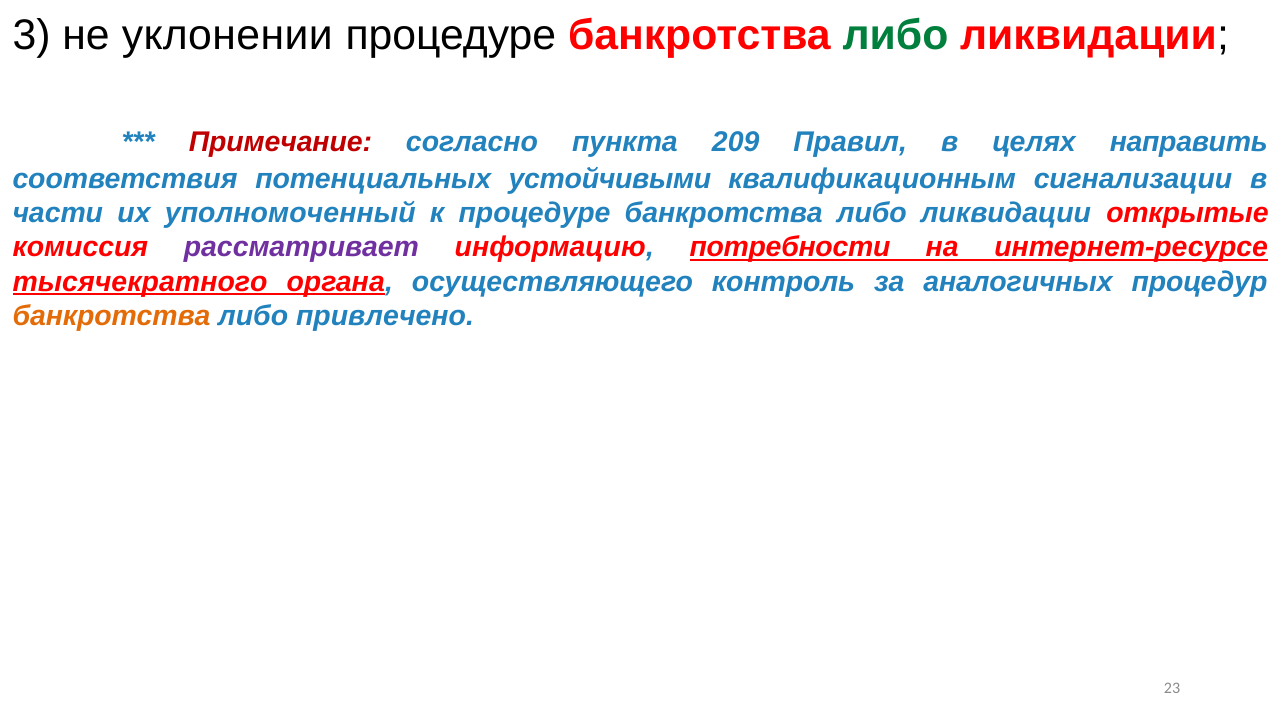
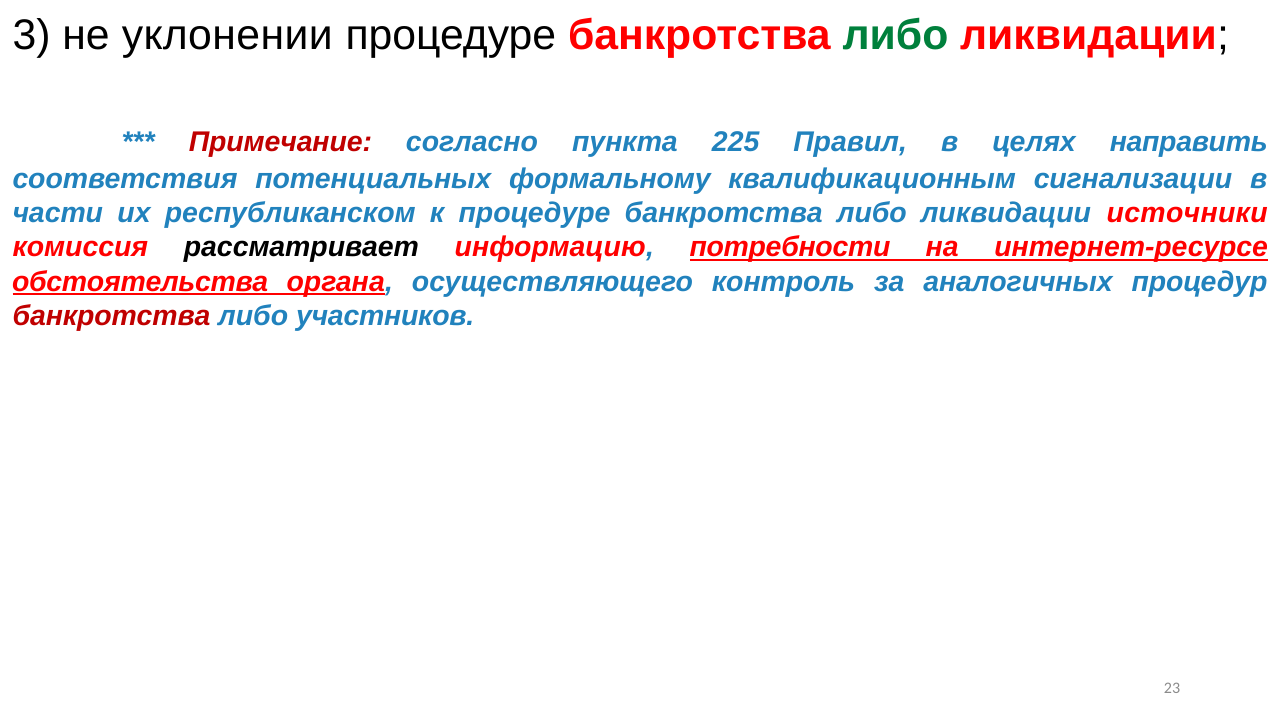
209: 209 -> 225
устойчивыми: устойчивыми -> формальному
уполномоченный: уполномоченный -> республиканском
открытые: открытые -> источники
рассматривает colour: purple -> black
тысячекратного: тысячекратного -> обстоятельства
банкротства at (112, 316) colour: orange -> red
привлечено: привлечено -> участников
